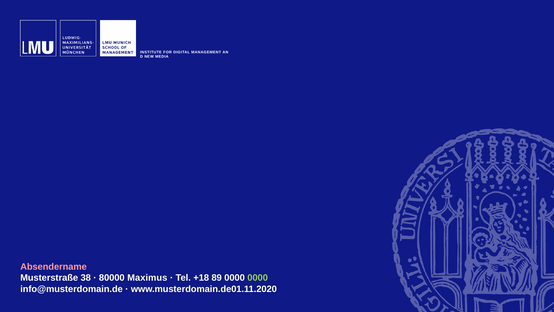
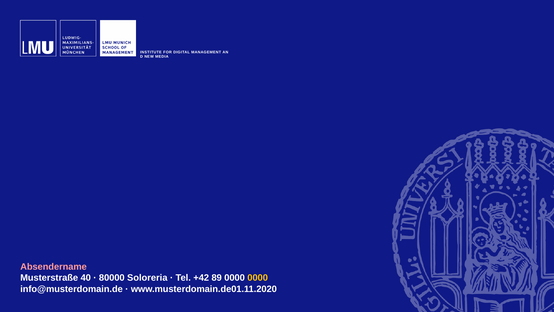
38: 38 -> 40
Maximus: Maximus -> Soloreria
+18: +18 -> +42
0000 at (258, 278) colour: light green -> yellow
